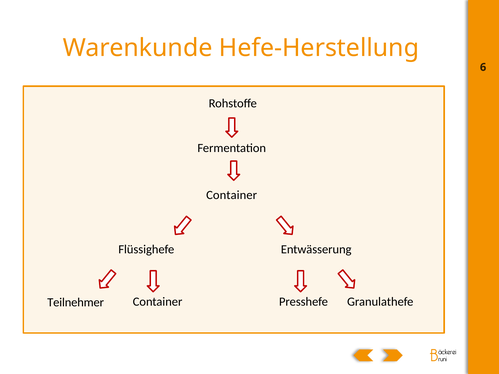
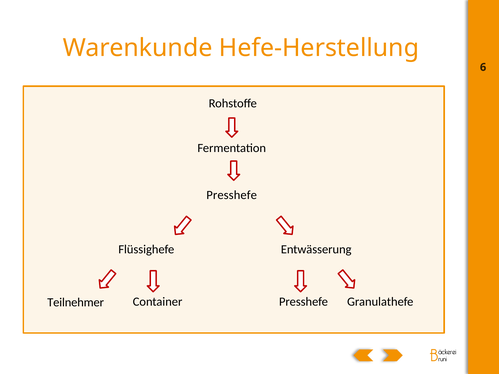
Container at (232, 195): Container -> Presshefe
